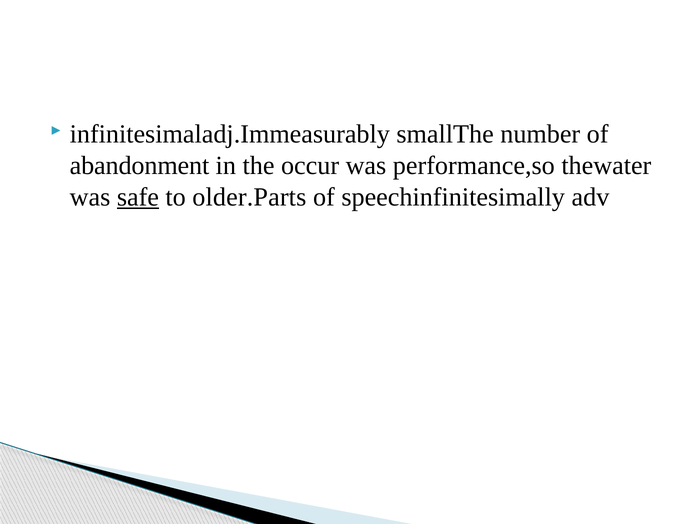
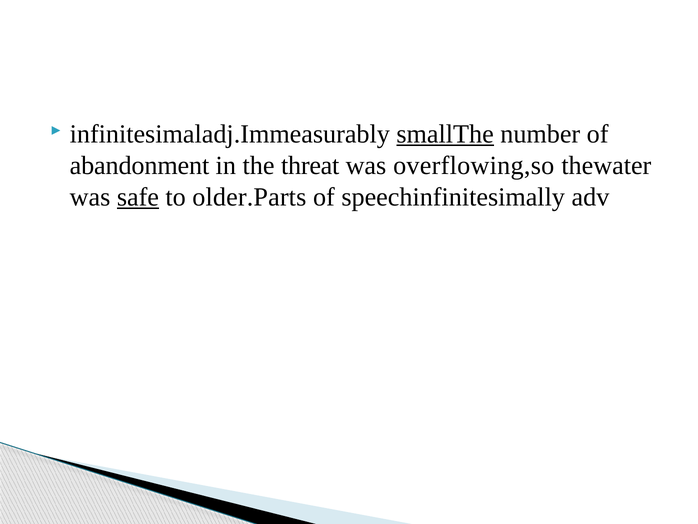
smallThe underline: none -> present
occur: occur -> threat
performance,so: performance,so -> overflowing,so
